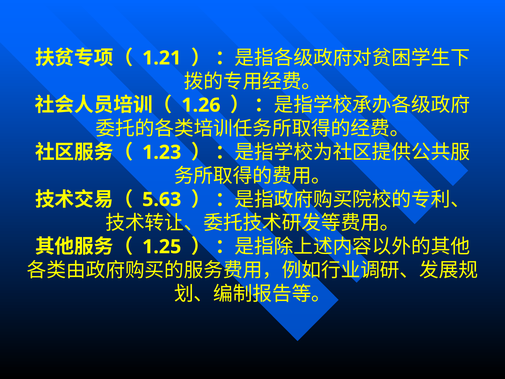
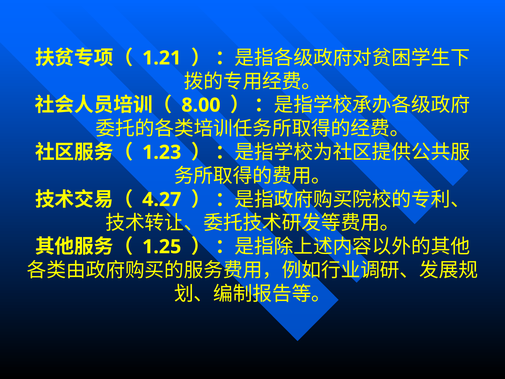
1.26: 1.26 -> 8.00
5.63: 5.63 -> 4.27
